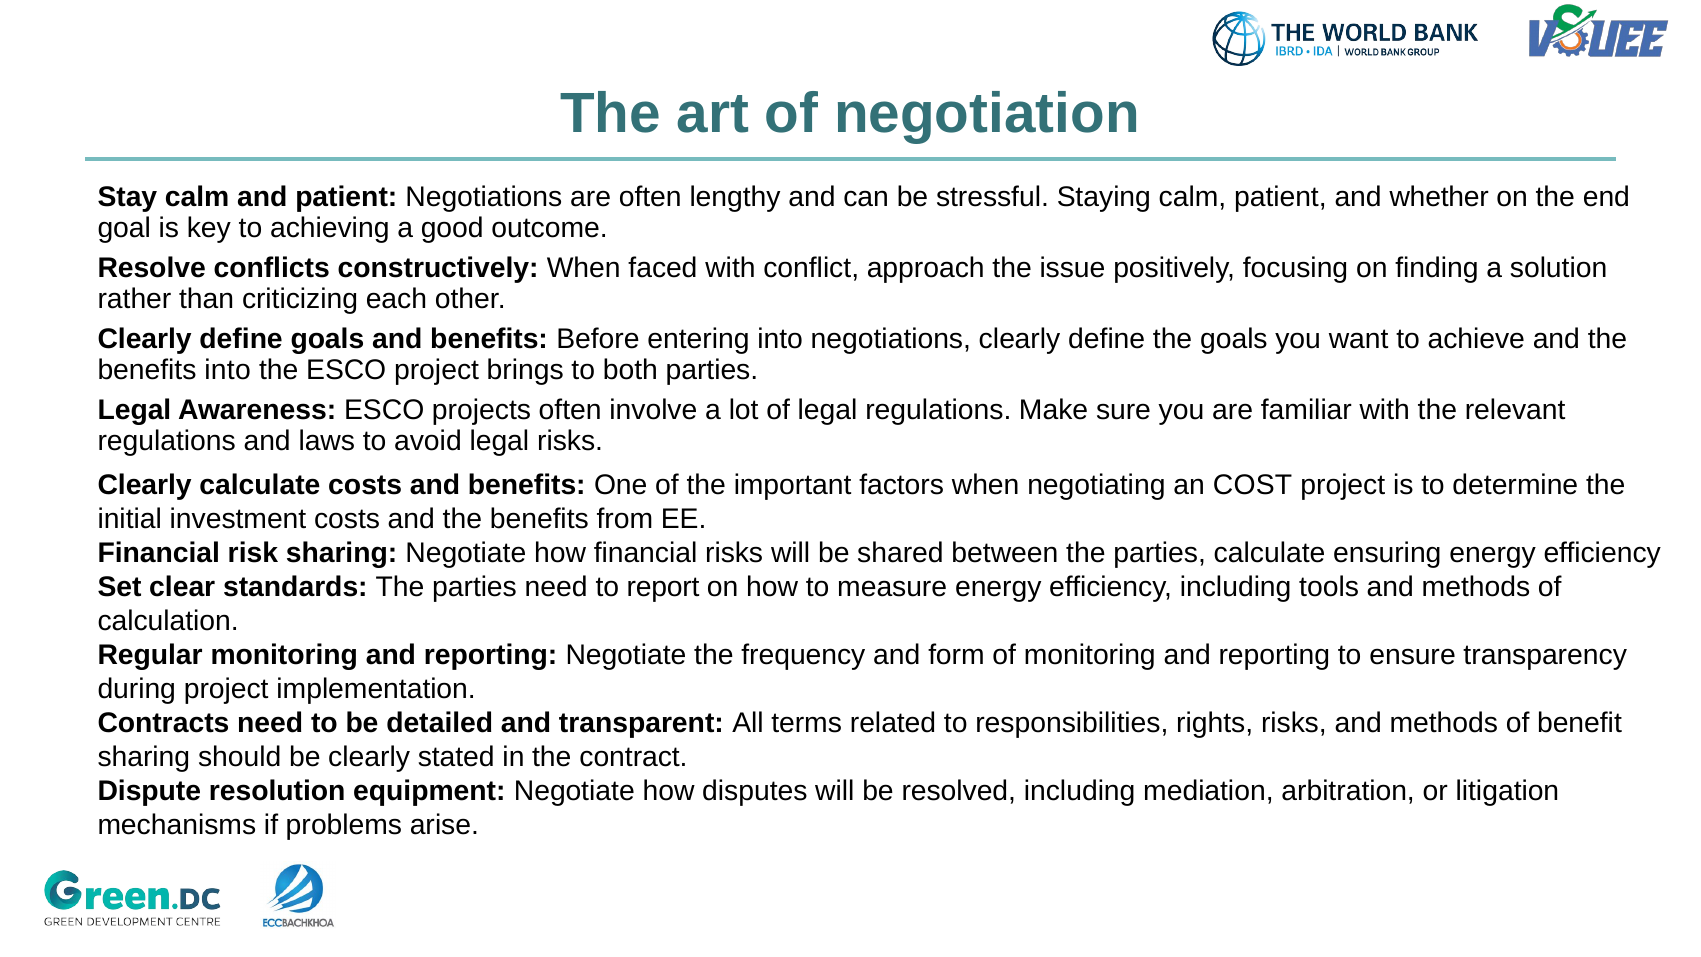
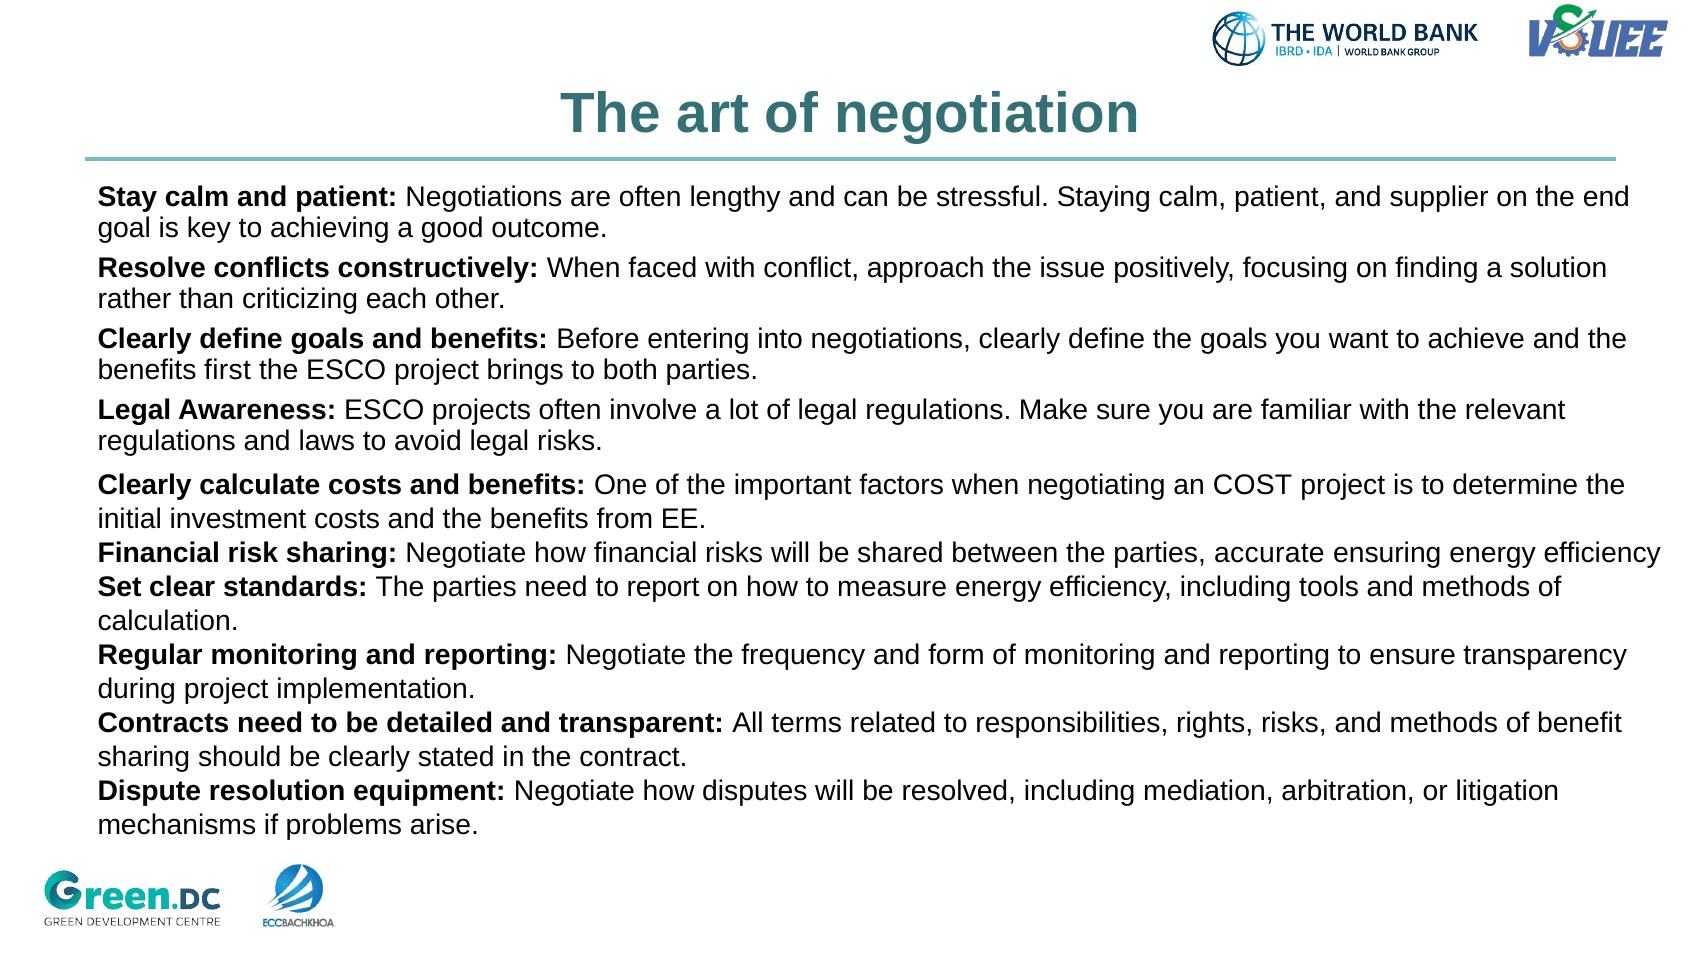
whether: whether -> supplier
benefits into: into -> first
parties calculate: calculate -> accurate
